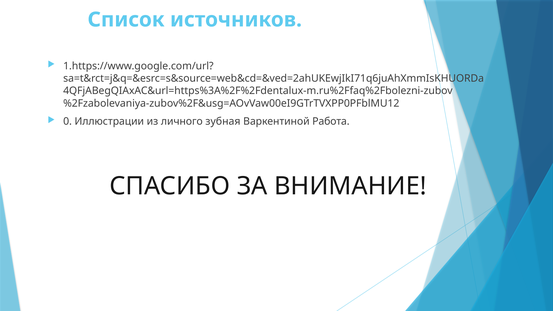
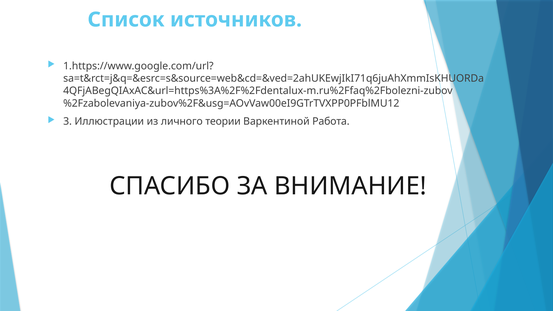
0: 0 -> 3
зубная: зубная -> теории
